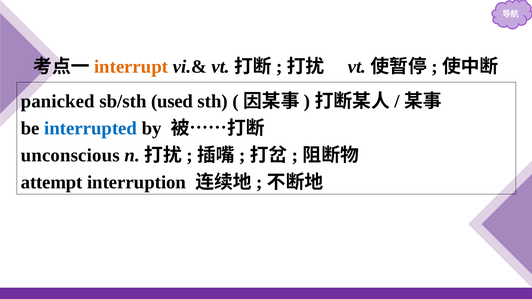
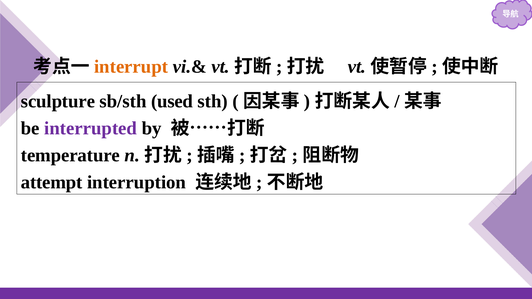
panicked: panicked -> sculpture
interrupted colour: blue -> purple
unconscious: unconscious -> temperature
